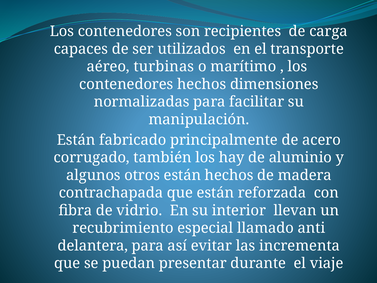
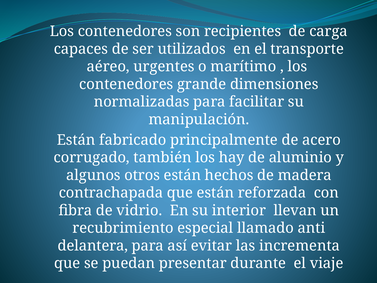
turbinas: turbinas -> urgentes
contenedores hechos: hechos -> grande
